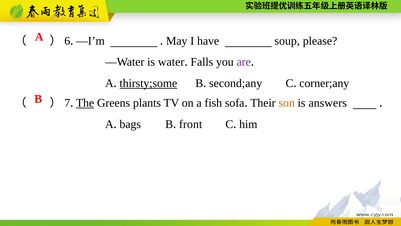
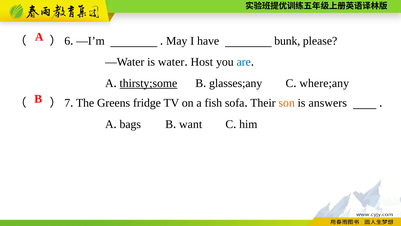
soup: soup -> bunk
Falls: Falls -> Host
are colour: purple -> blue
second;any: second;any -> glasses;any
corner;any: corner;any -> where;any
The underline: present -> none
plants: plants -> fridge
front: front -> want
